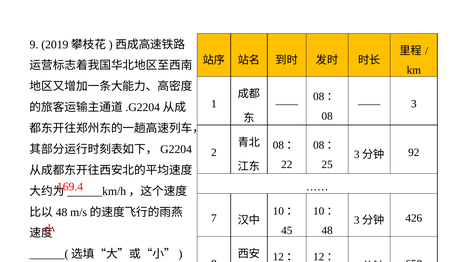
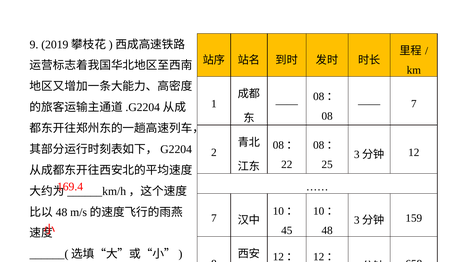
3 at (414, 104): 3 -> 7
92: 92 -> 12
426: 426 -> 159
